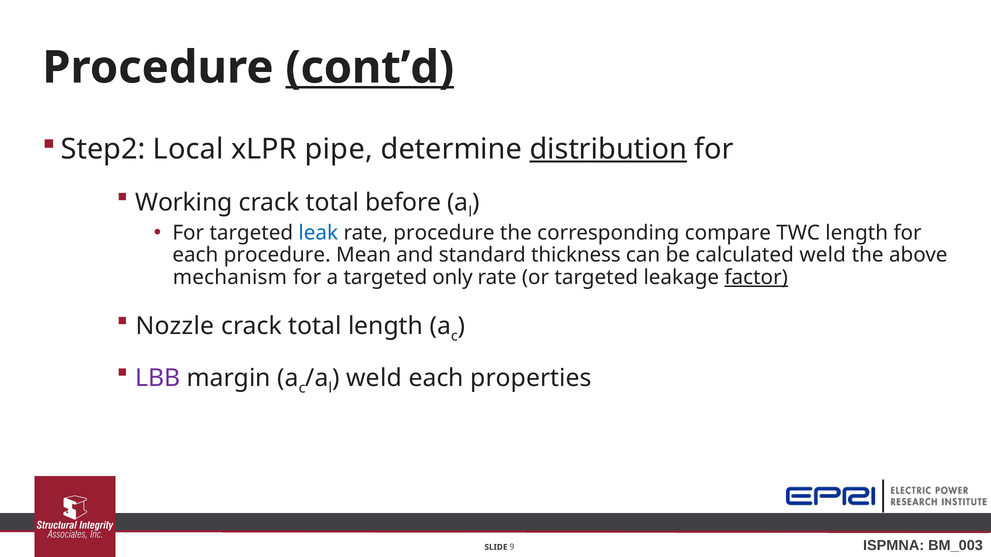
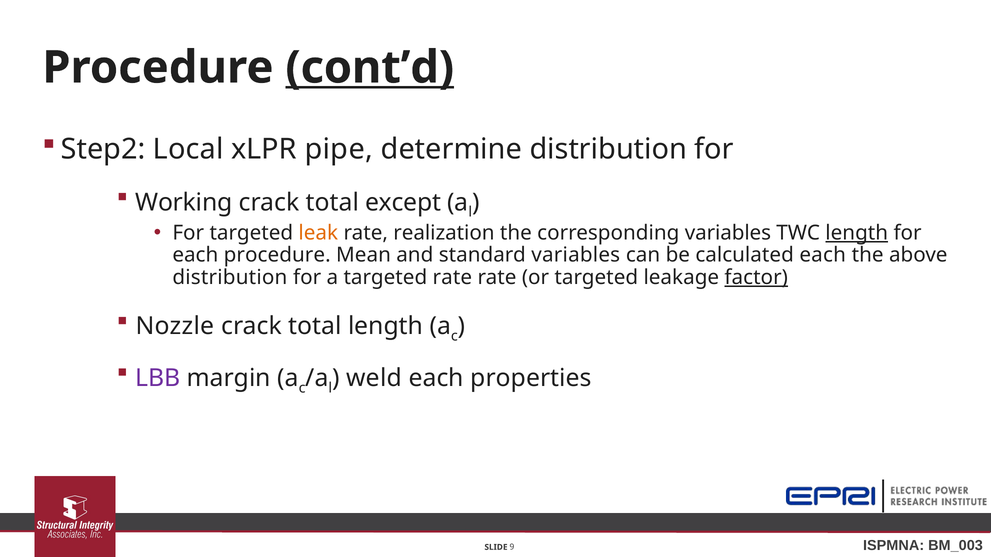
distribution at (608, 149) underline: present -> none
before: before -> except
leak colour: blue -> orange
rate procedure: procedure -> realization
corresponding compare: compare -> variables
length at (857, 233) underline: none -> present
standard thickness: thickness -> variables
calculated weld: weld -> each
mechanism at (230, 278): mechanism -> distribution
targeted only: only -> rate
